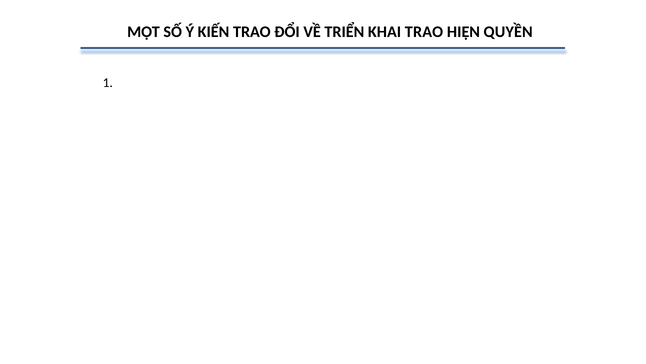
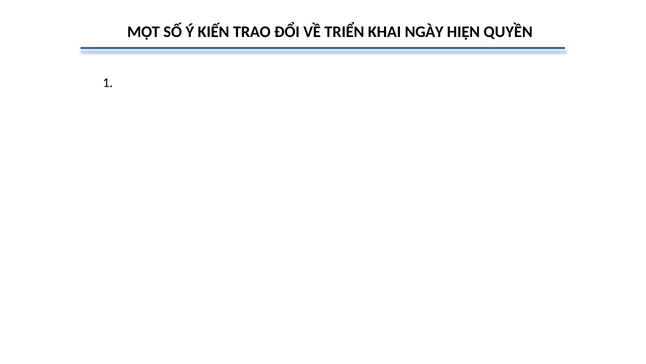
KHAI TRAO: TRAO -> NGÀY
